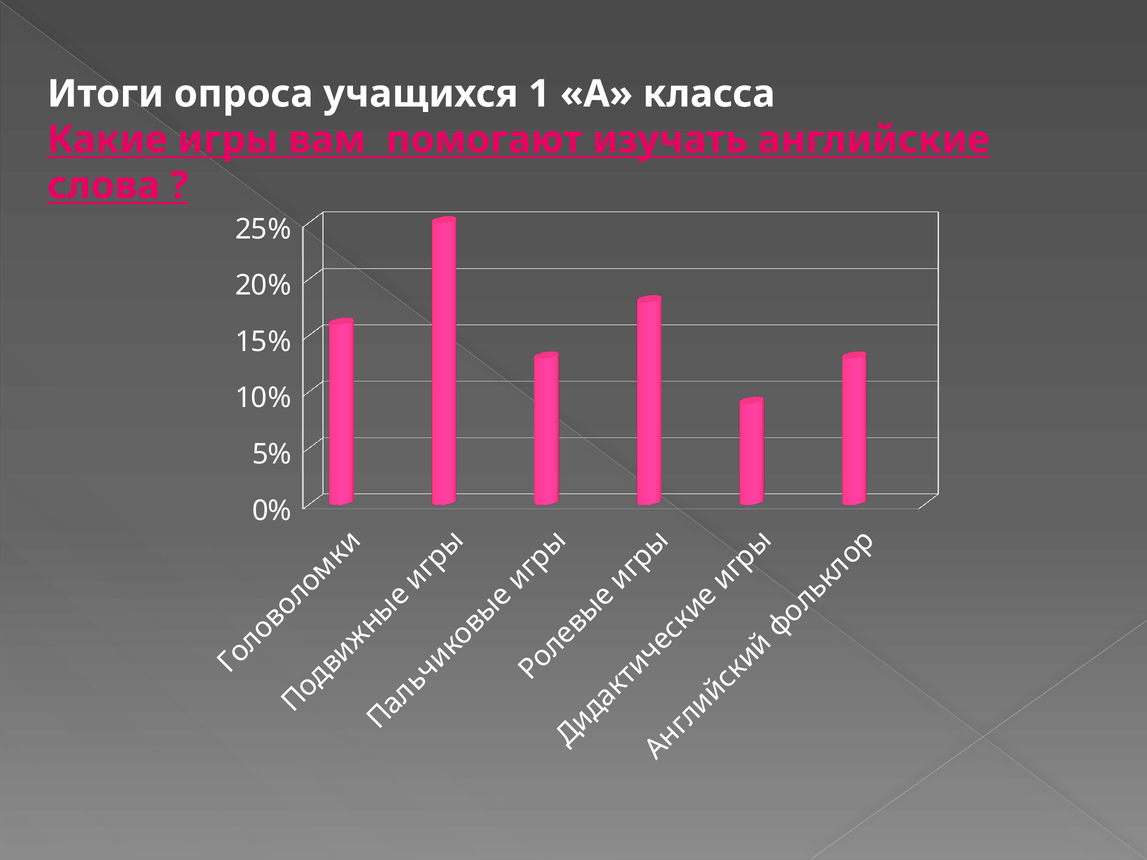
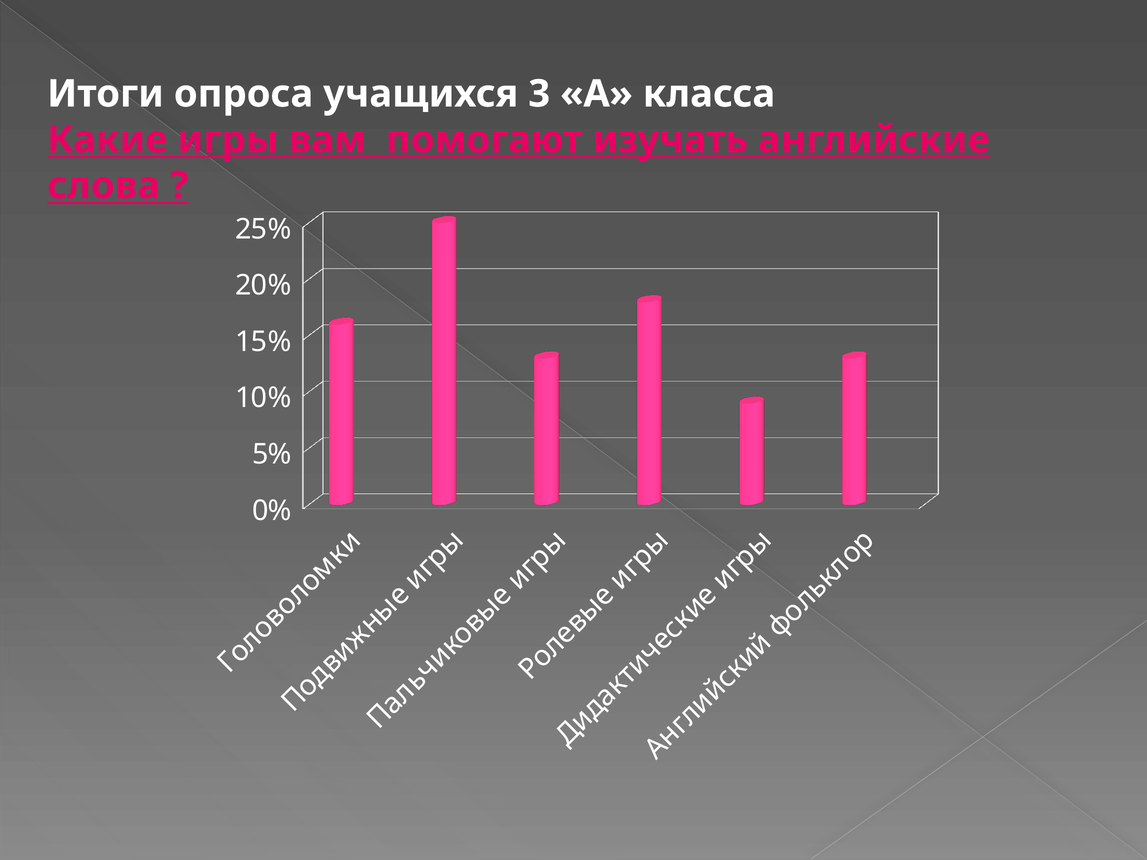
1: 1 -> 3
